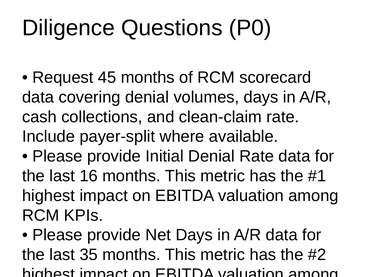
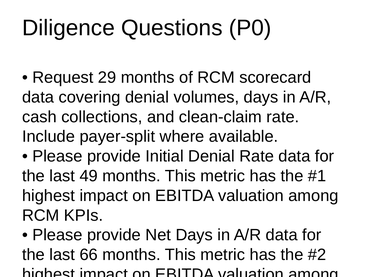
45: 45 -> 29
16: 16 -> 49
35: 35 -> 66
